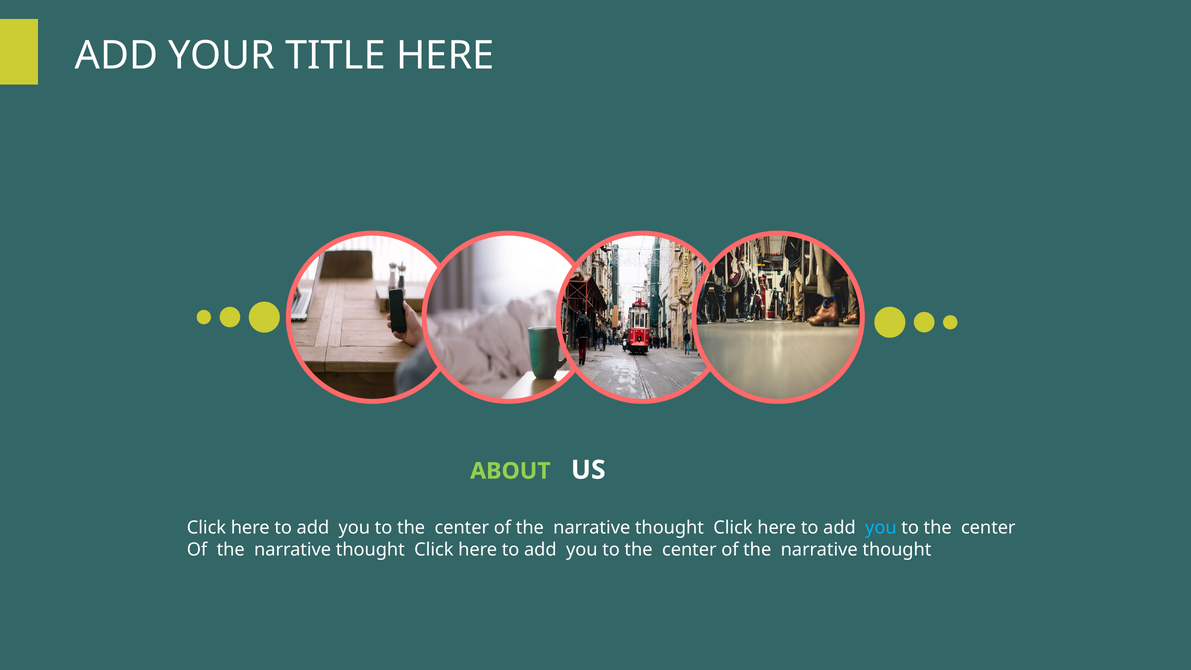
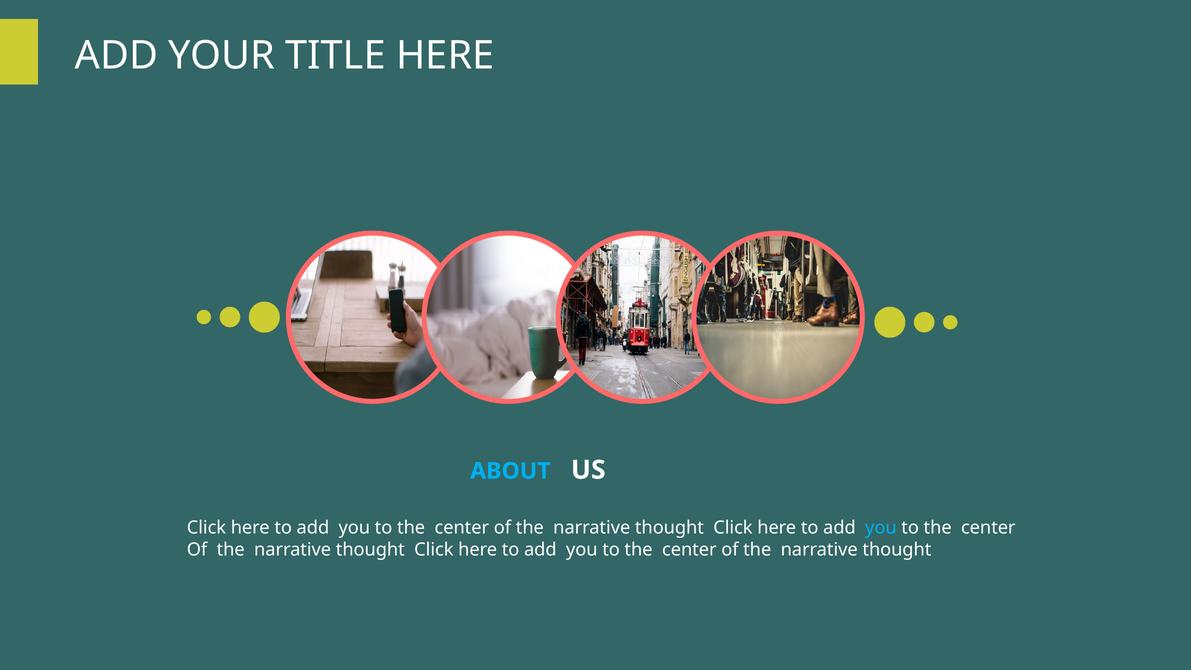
ABOUT colour: light green -> light blue
